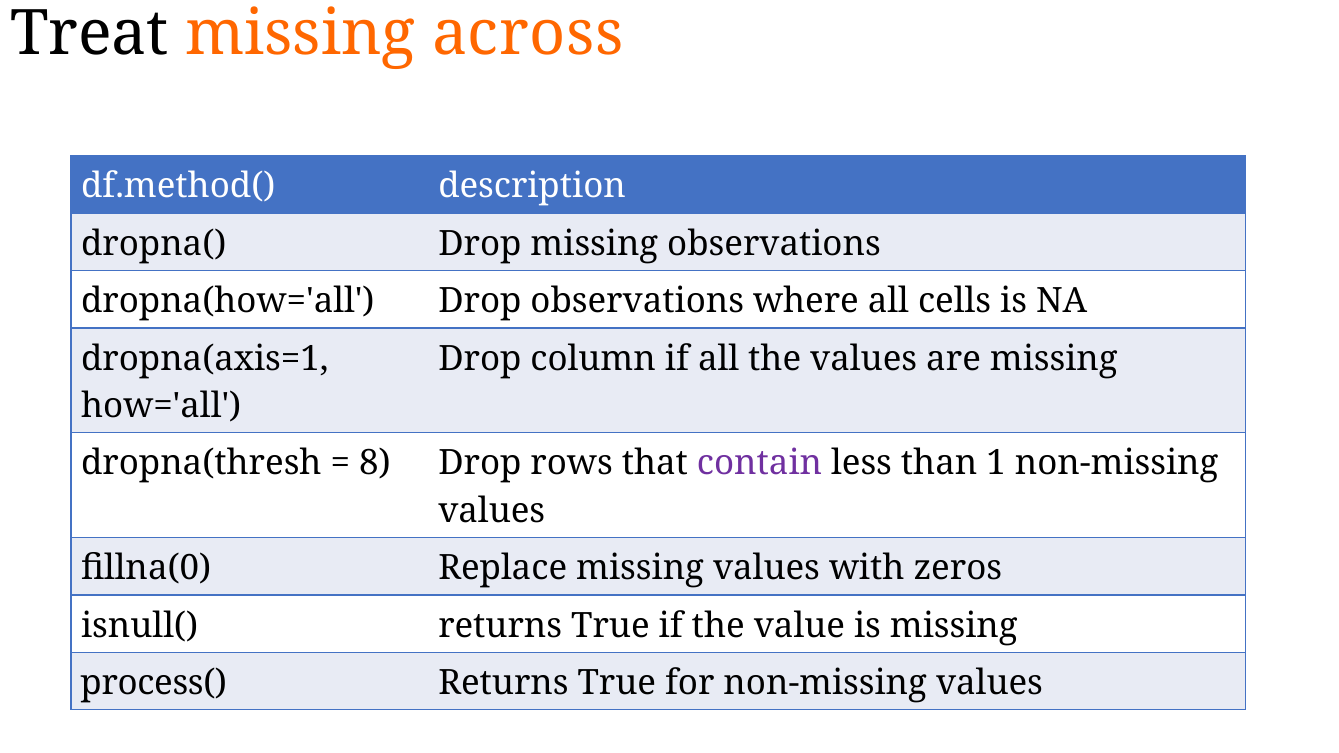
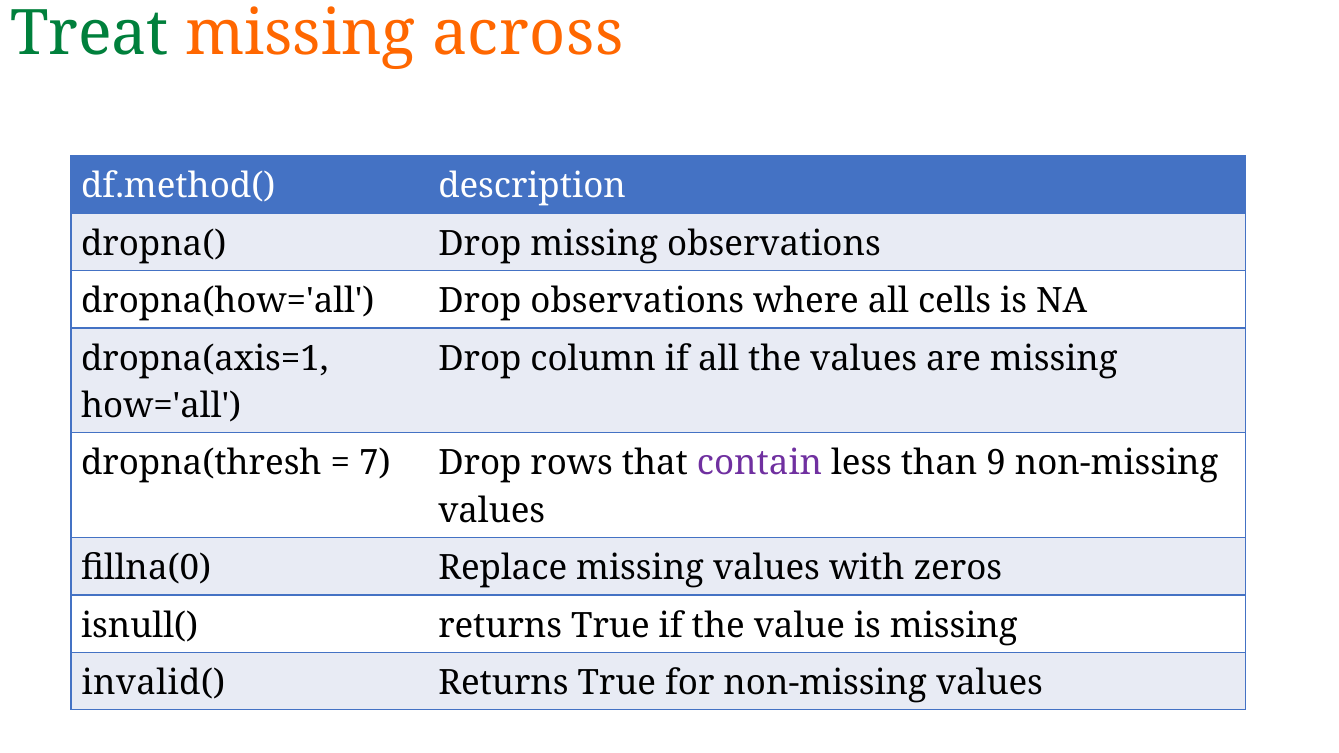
Treat colour: black -> green
8: 8 -> 7
1: 1 -> 9
process(: process( -> invalid(
